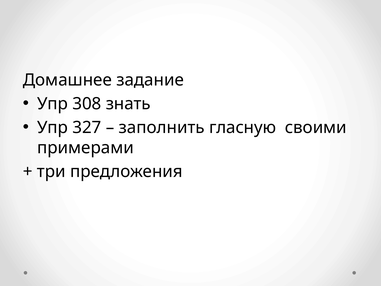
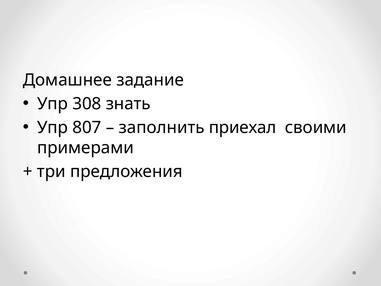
327: 327 -> 807
гласную: гласную -> приехал
